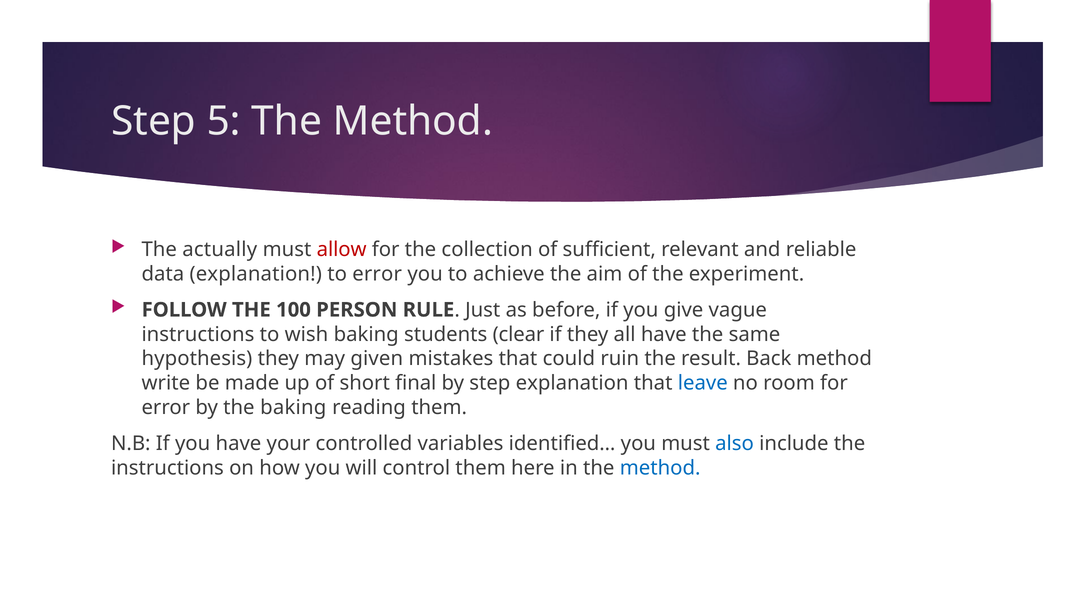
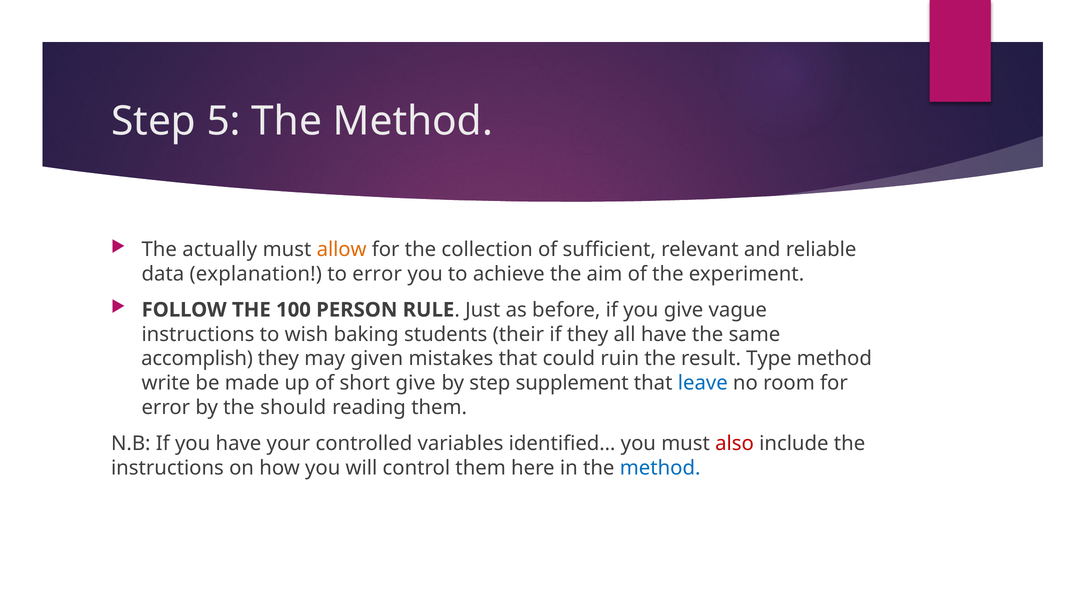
allow colour: red -> orange
clear: clear -> their
hypothesis: hypothesis -> accomplish
Back: Back -> Type
short final: final -> give
step explanation: explanation -> supplement
the baking: baking -> should
also colour: blue -> red
